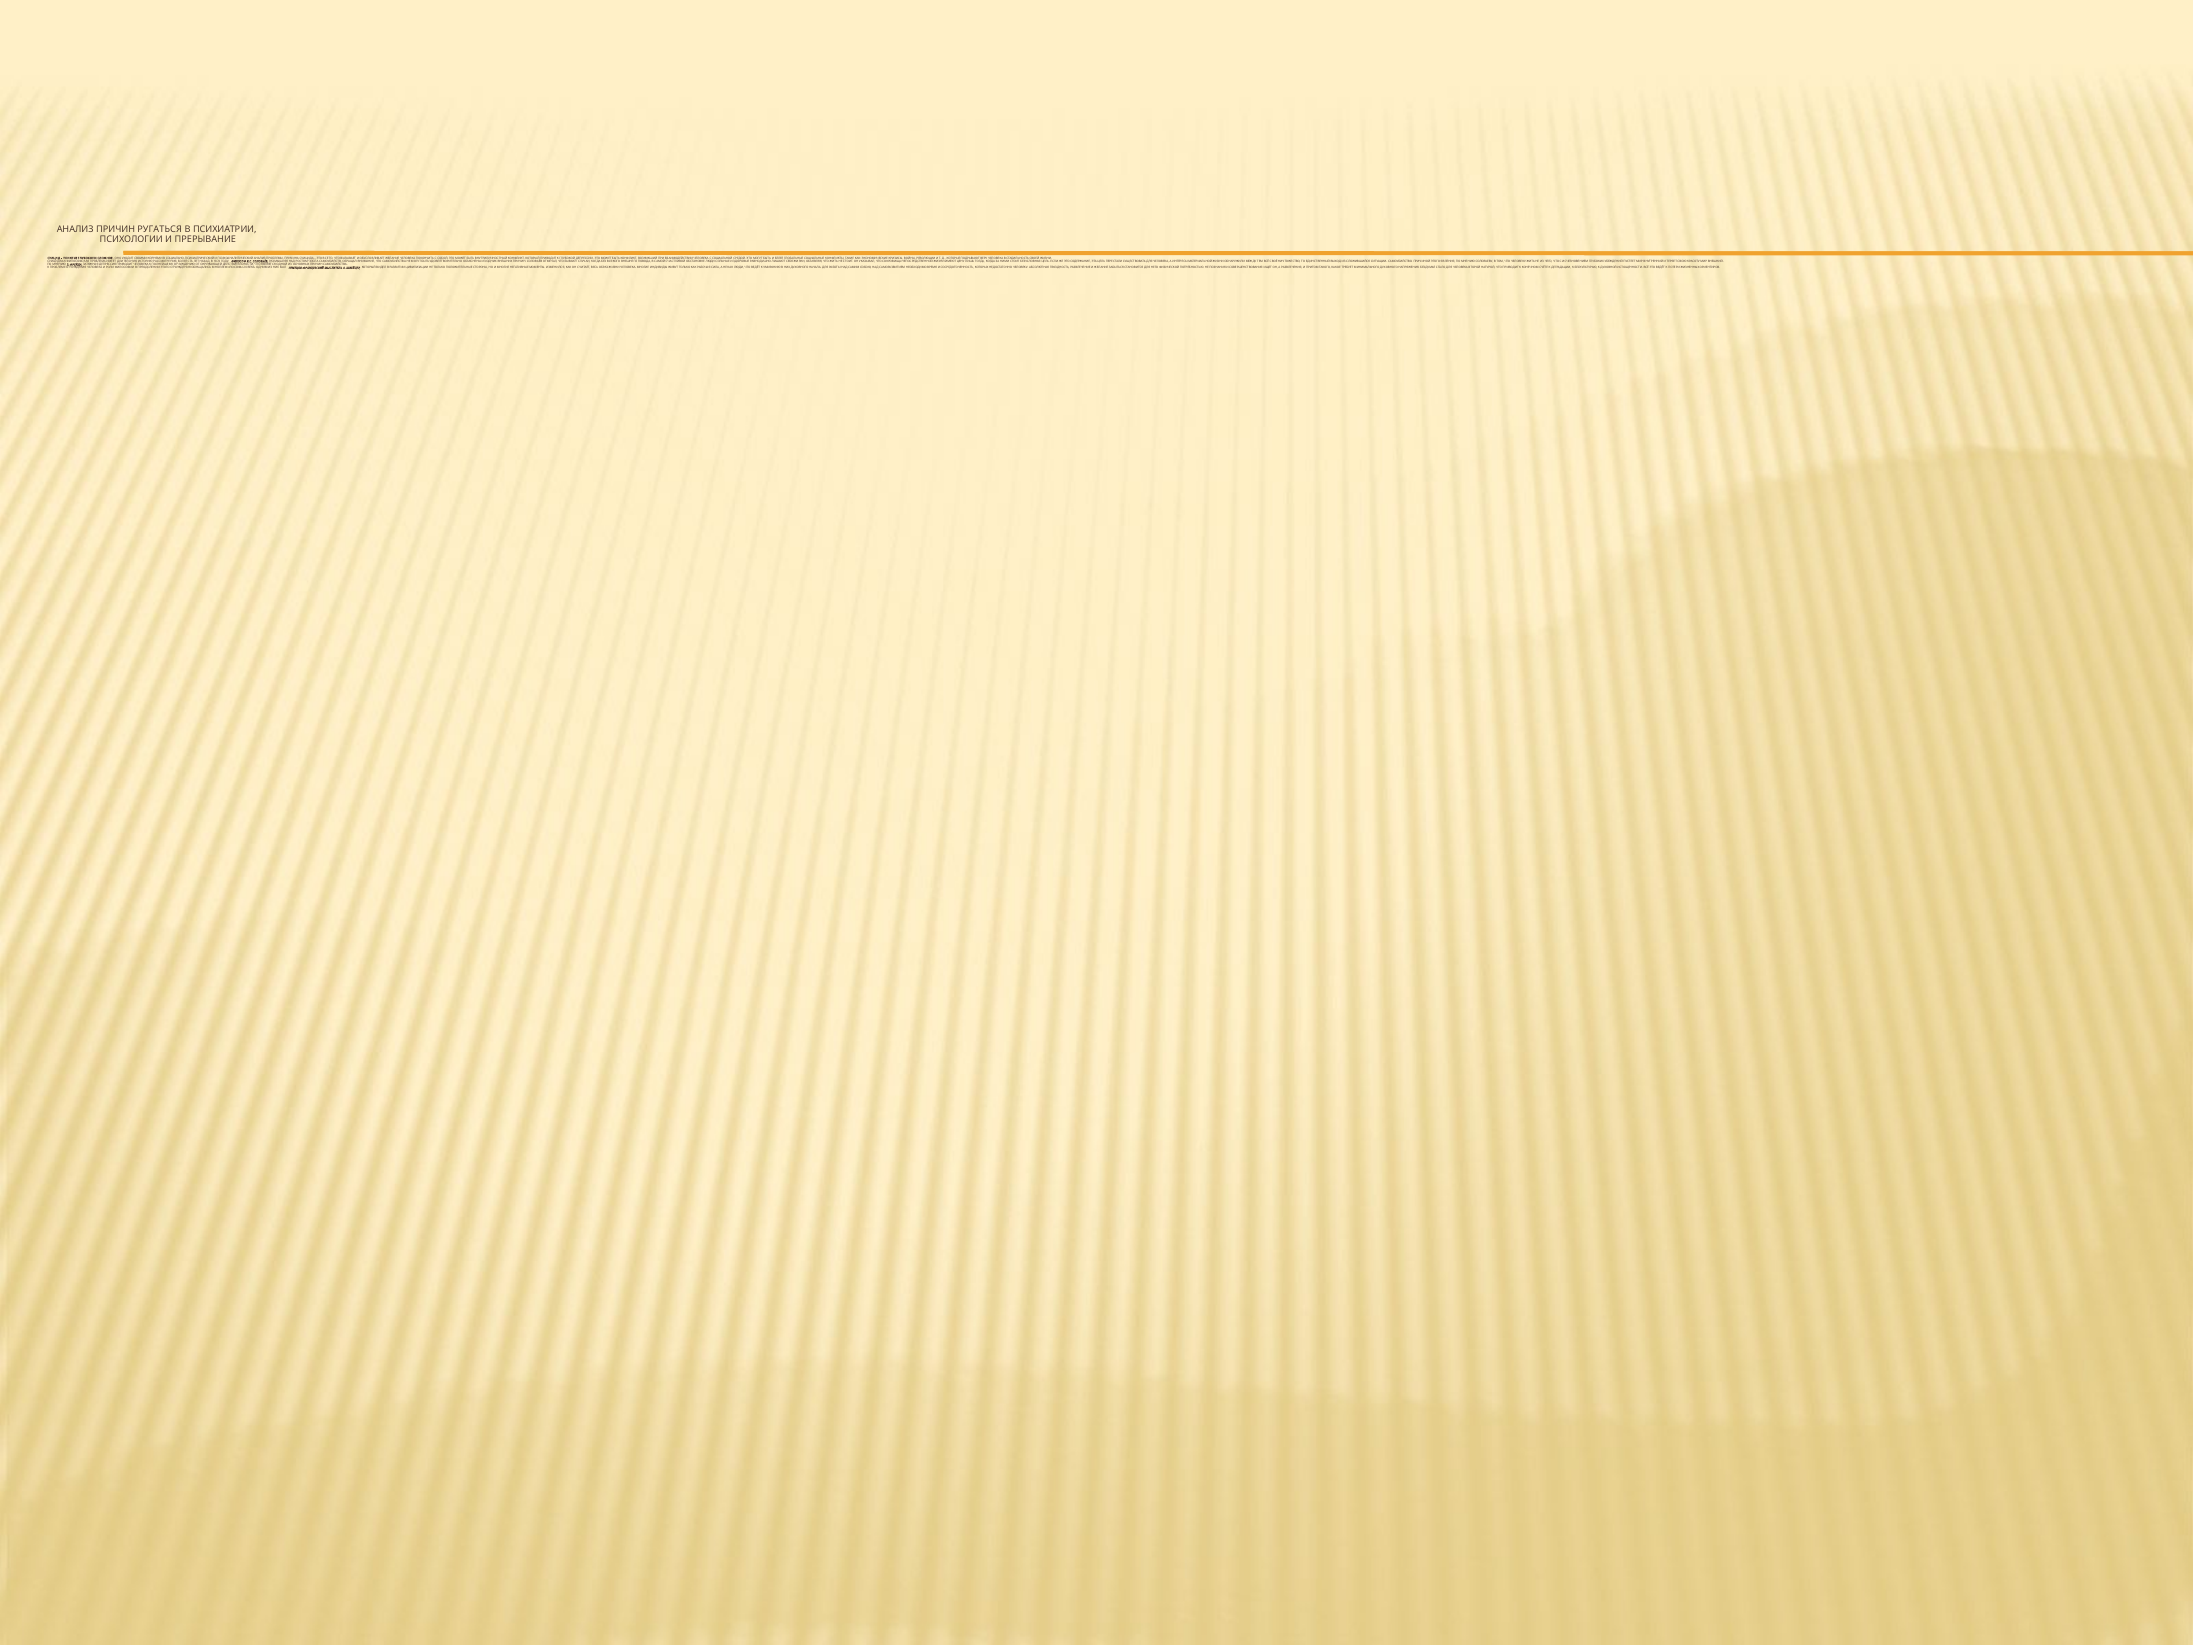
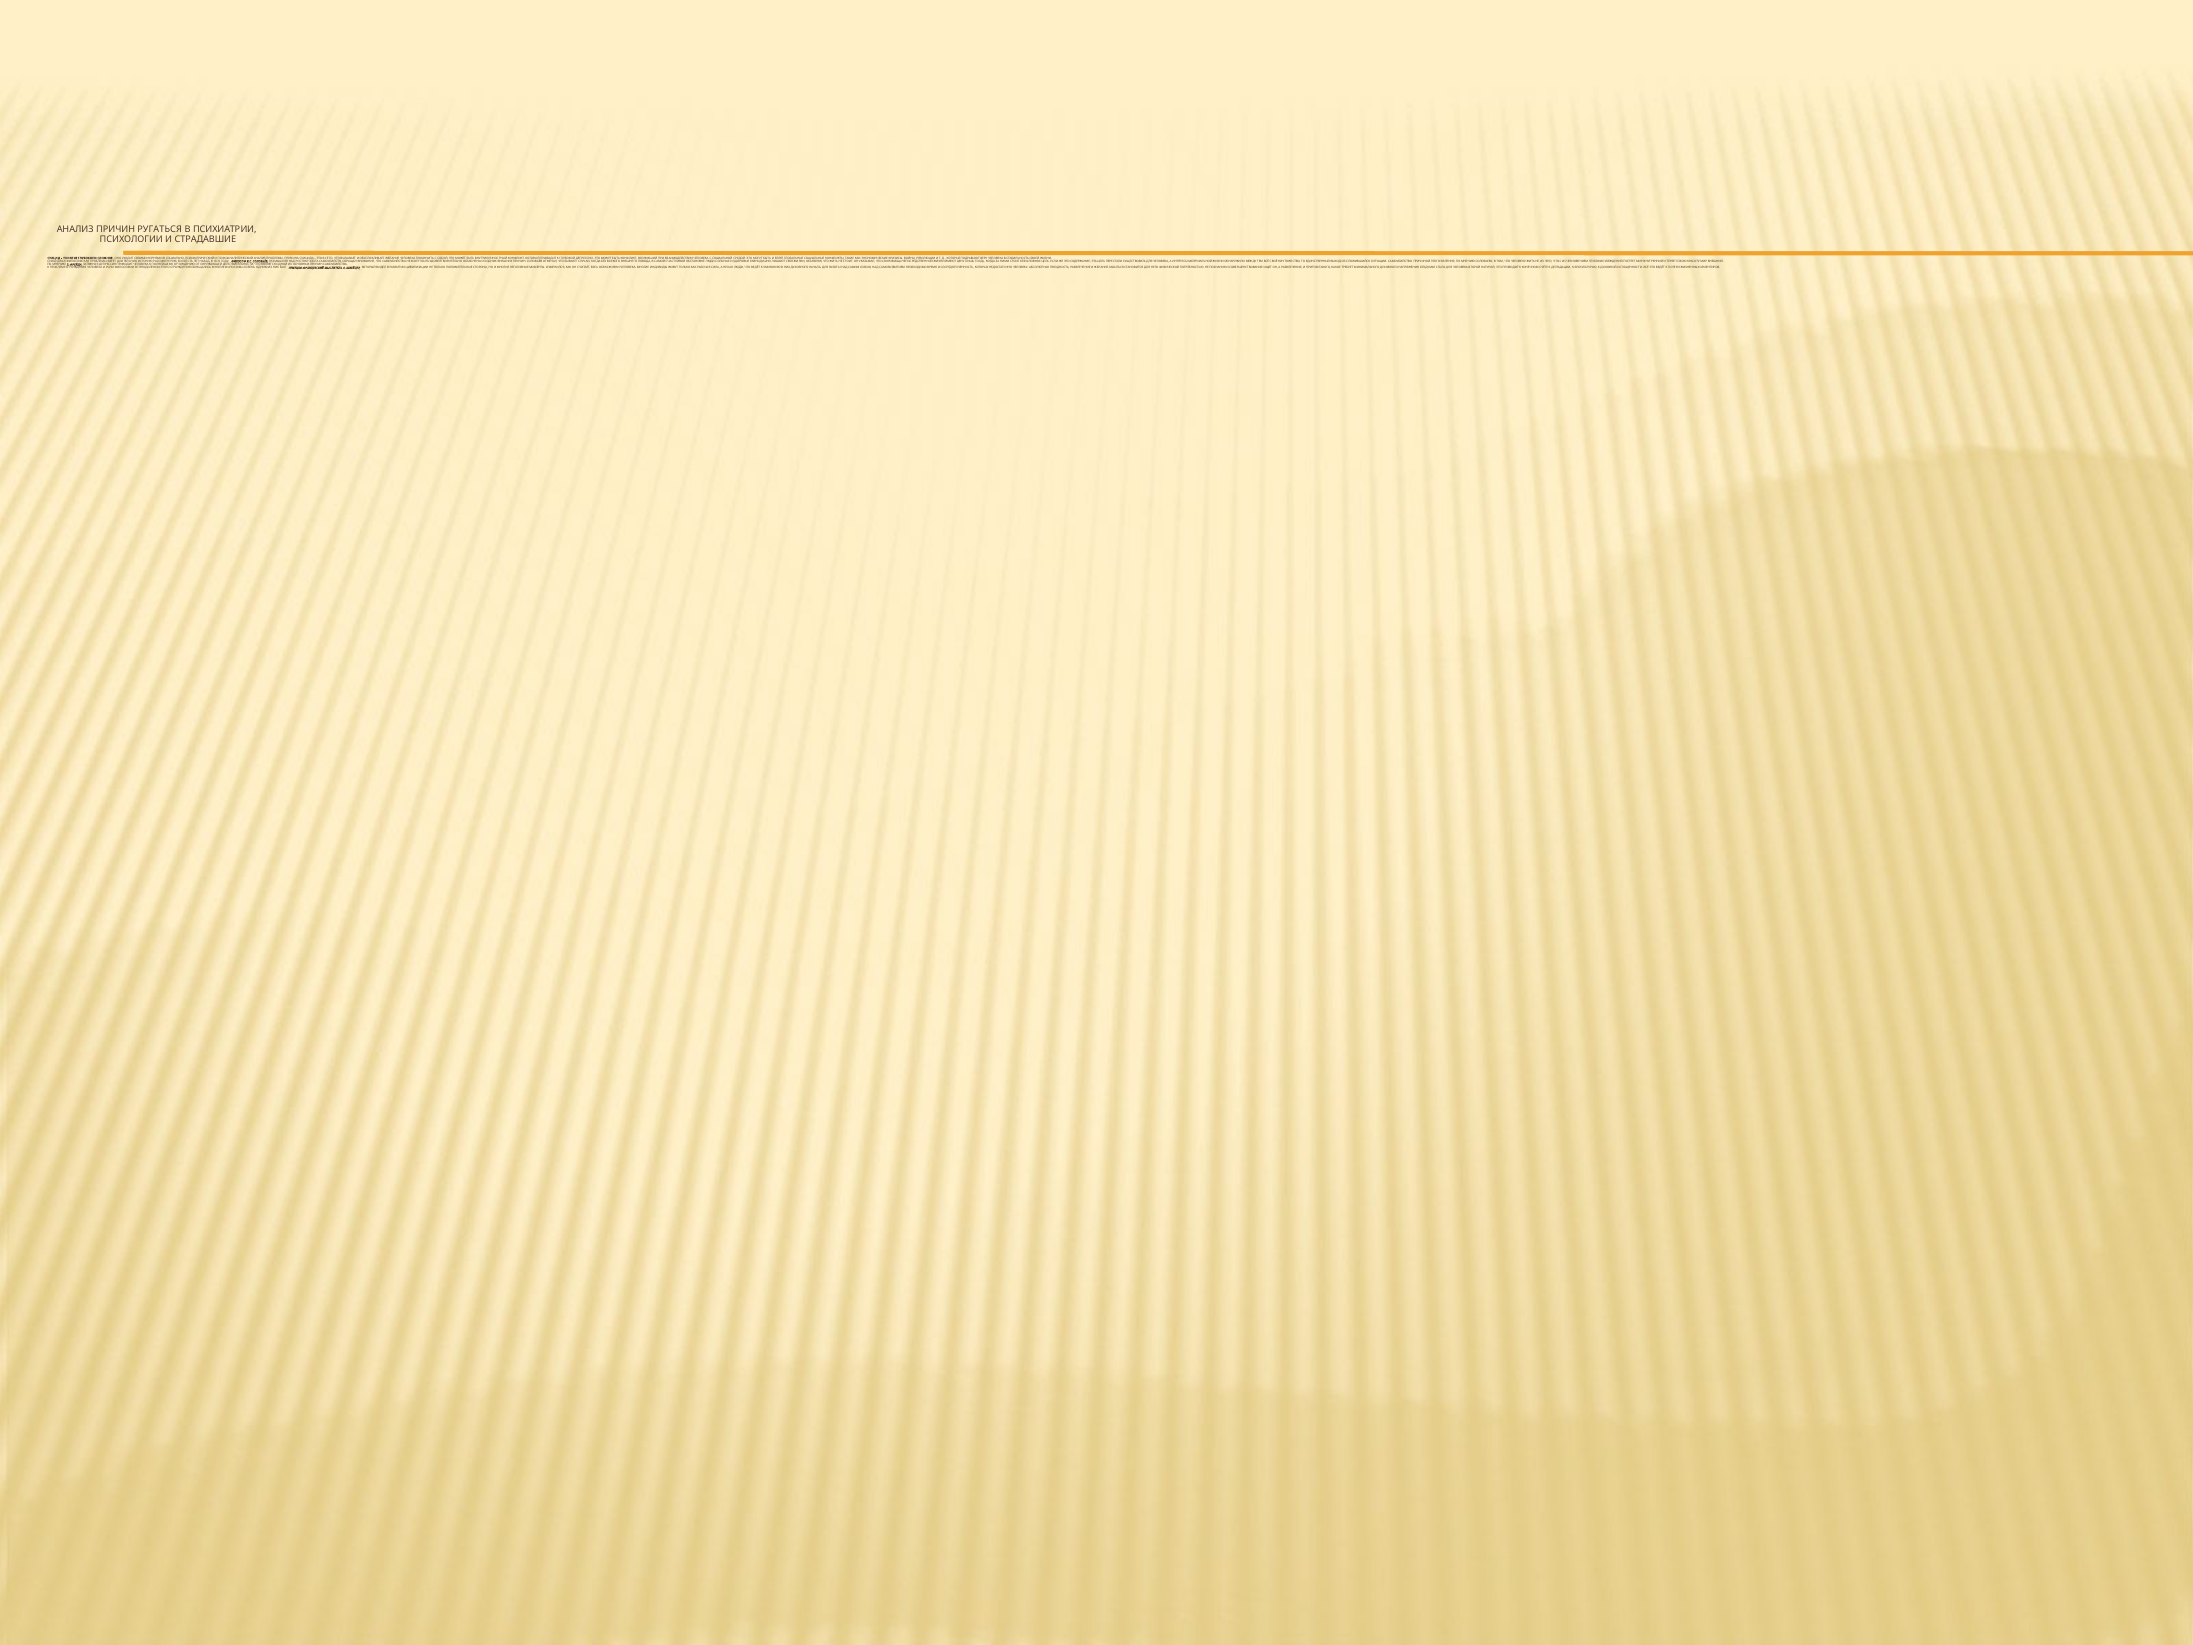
ПРЕРЫВАНИЕ: ПРЕРЫВАНИЕ -> СТРАДАВШИЕ
